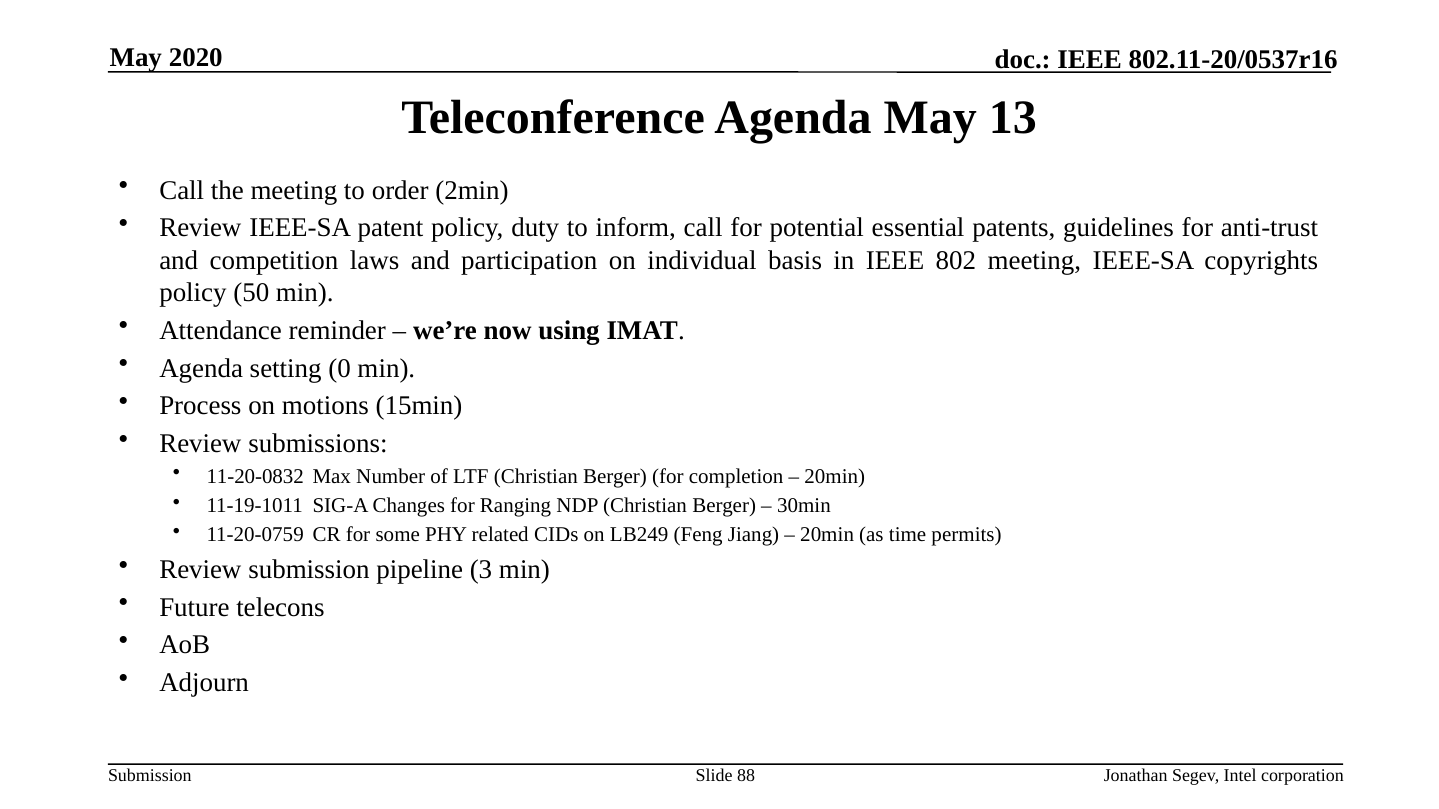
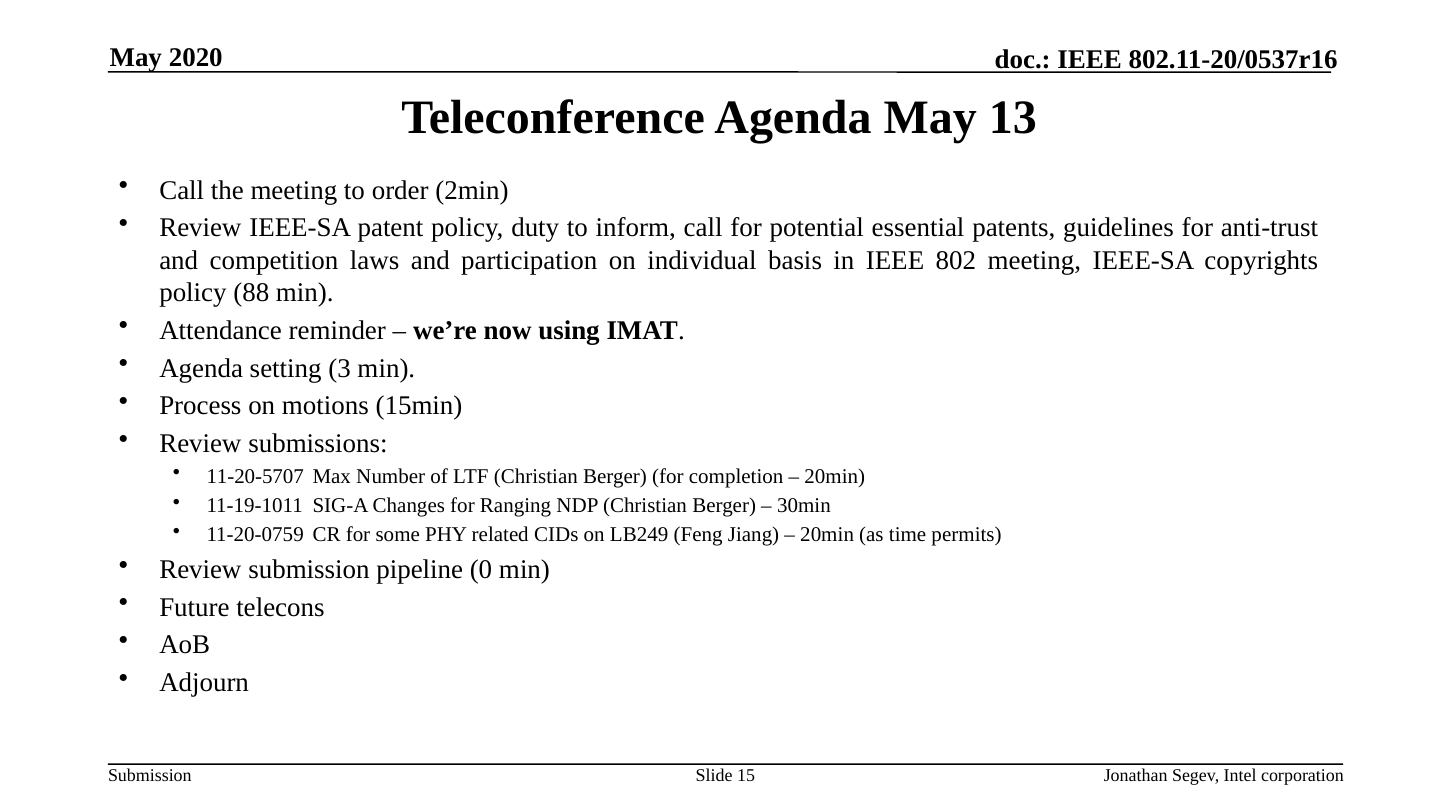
50: 50 -> 88
0: 0 -> 3
11-20-0832: 11-20-0832 -> 11-20-5707
3: 3 -> 0
88: 88 -> 15
